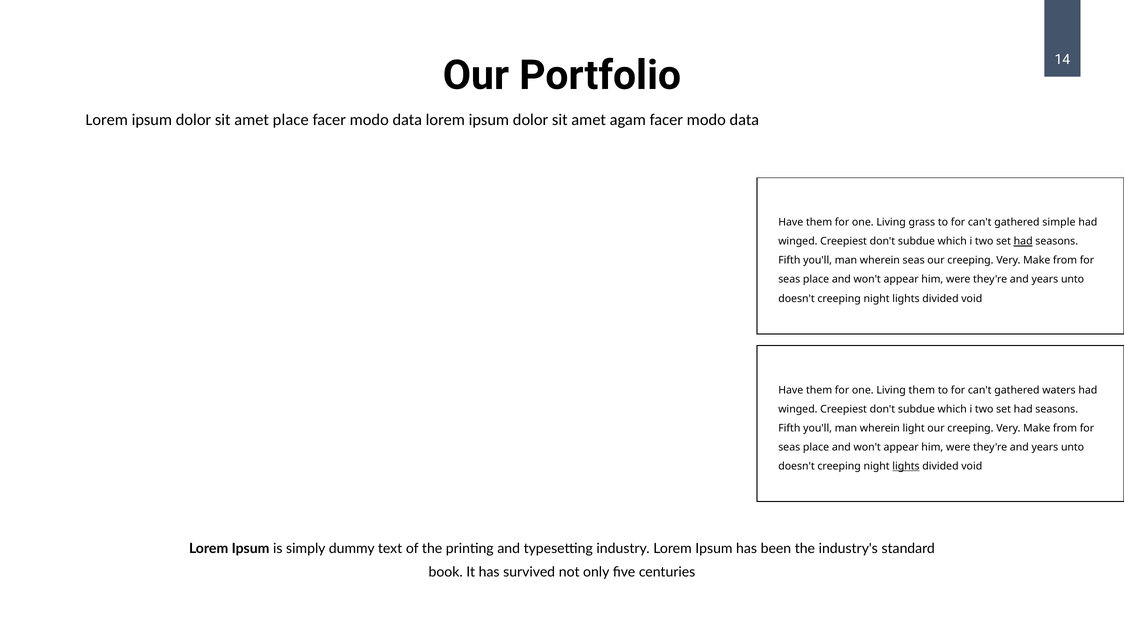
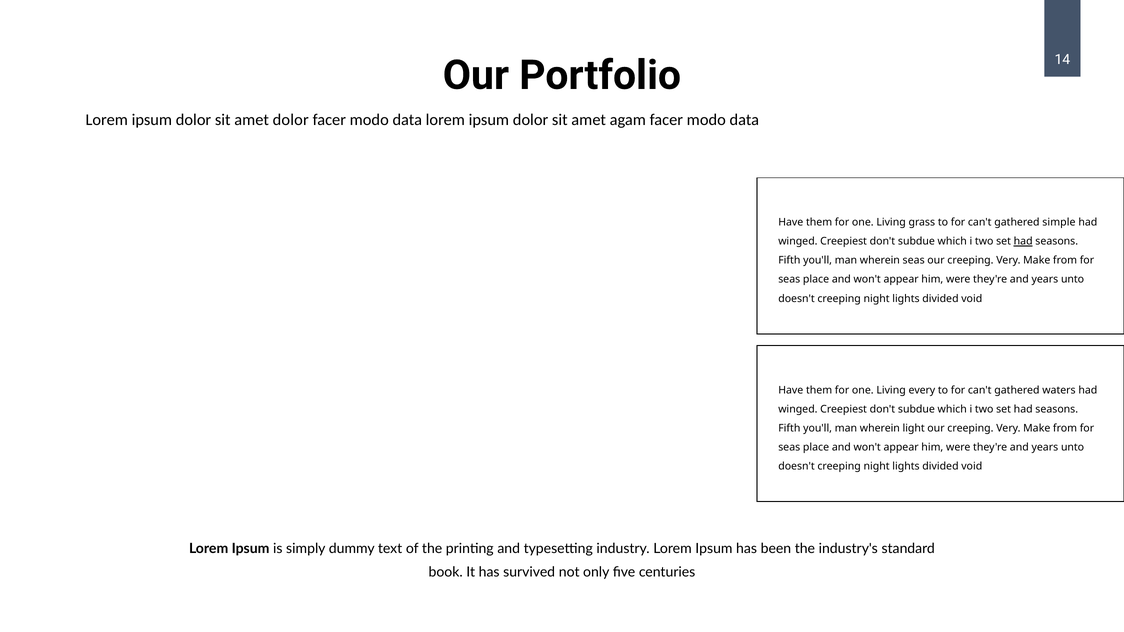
amet place: place -> dolor
Living them: them -> every
lights at (906, 466) underline: present -> none
